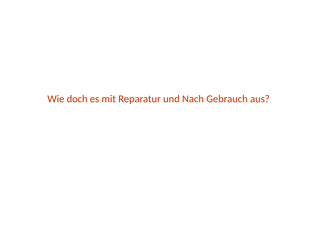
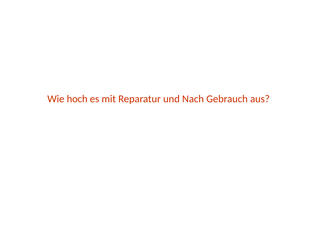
doch: doch -> hoch
